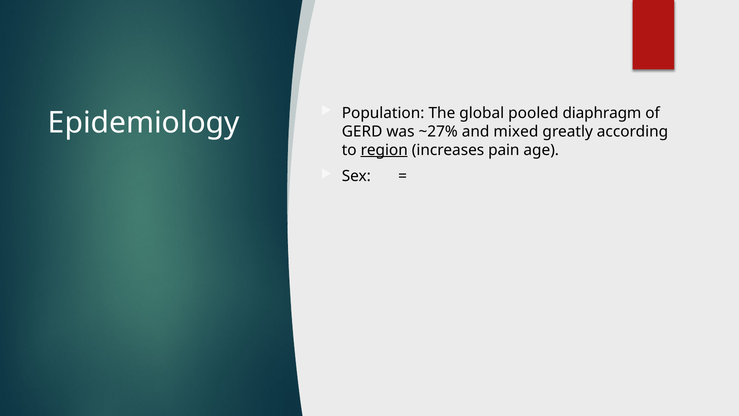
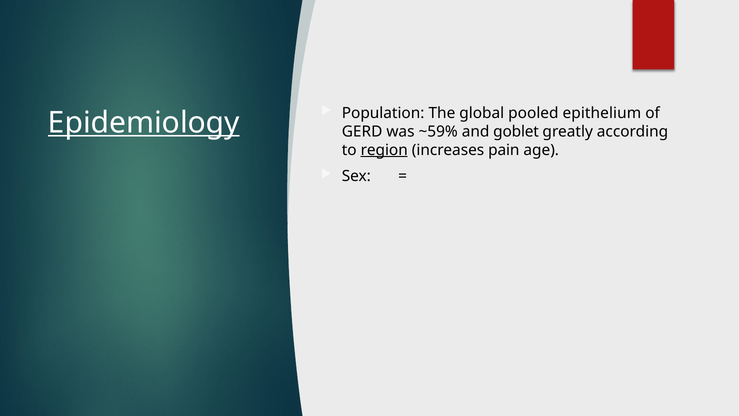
diaphragm: diaphragm -> epithelium
Epidemiology underline: none -> present
~27%: ~27% -> ~59%
mixed: mixed -> goblet
